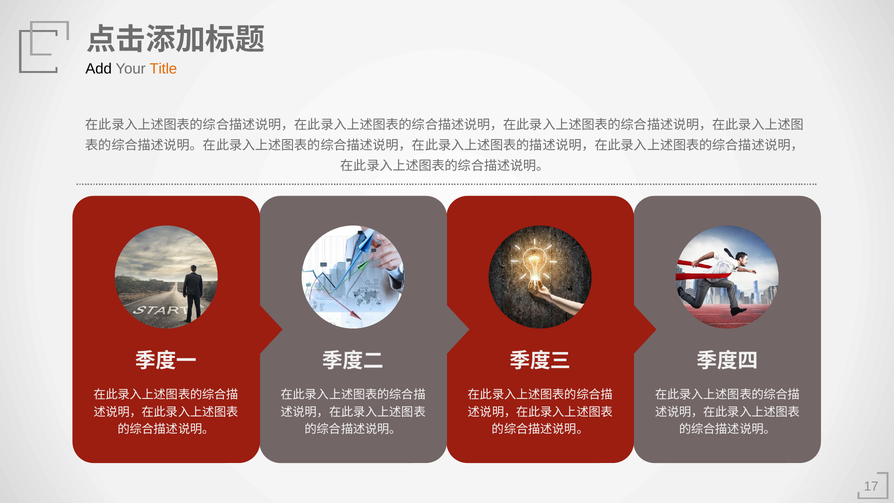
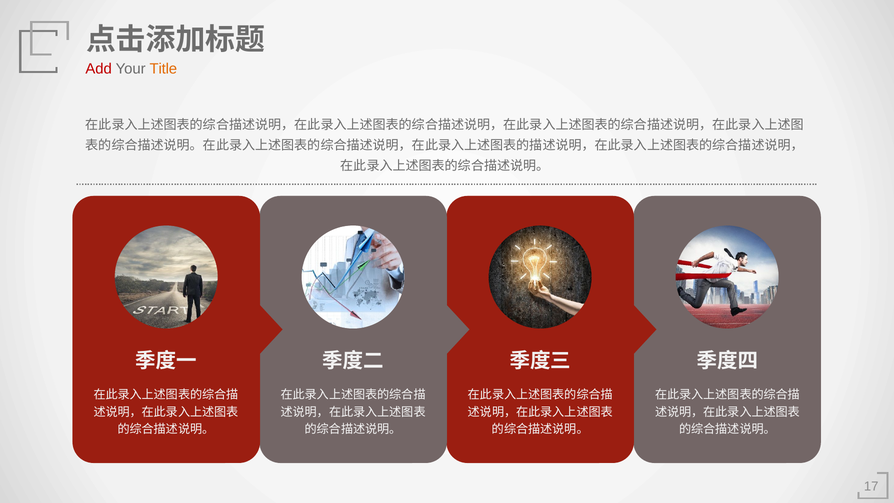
Add colour: black -> red
